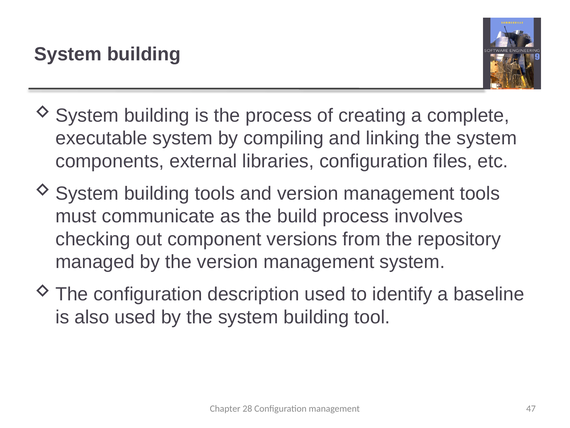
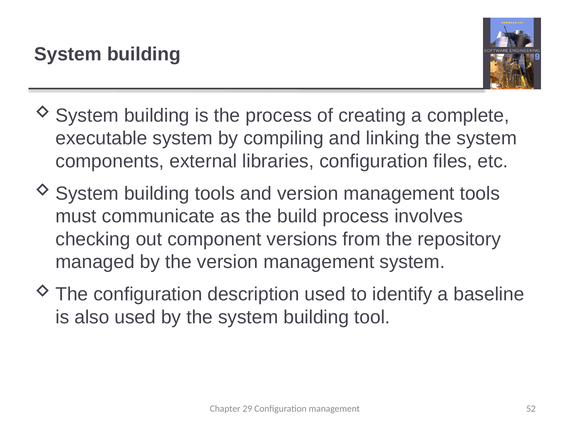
28: 28 -> 29
47: 47 -> 52
